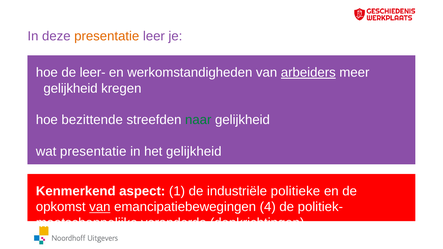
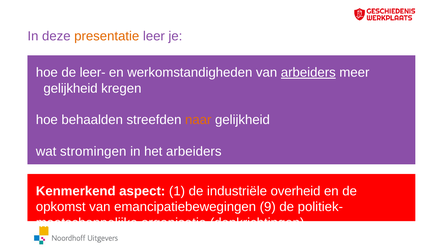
bezittende: bezittende -> behaalden
naar colour: green -> orange
wat presentatie: presentatie -> stromingen
het gelijkheid: gelijkheid -> arbeiders
politieke: politieke -> overheid
van at (100, 207) underline: present -> none
4: 4 -> 9
veranderde: veranderde -> organisatie
